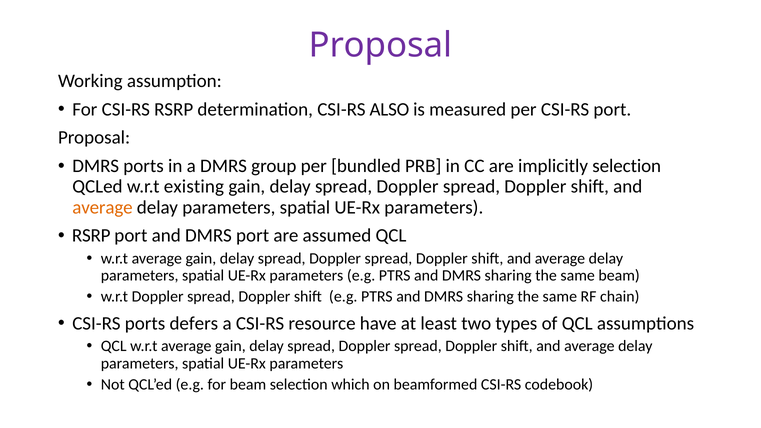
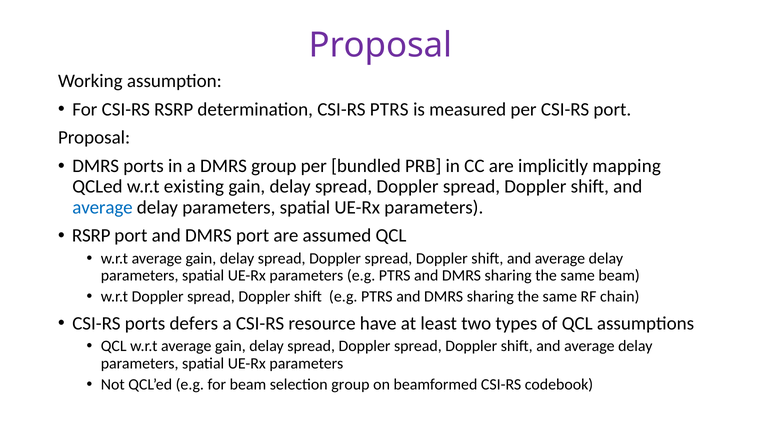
CSI-RS ALSO: ALSO -> PTRS
implicitly selection: selection -> mapping
average at (102, 207) colour: orange -> blue
selection which: which -> group
